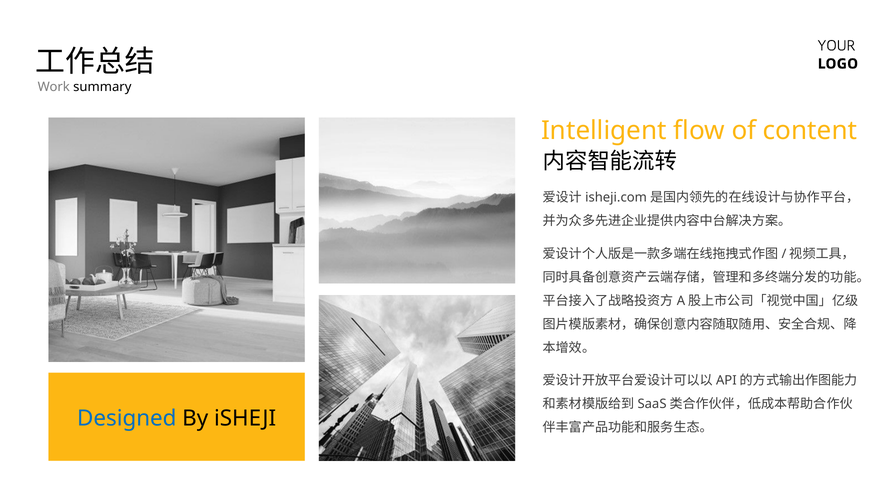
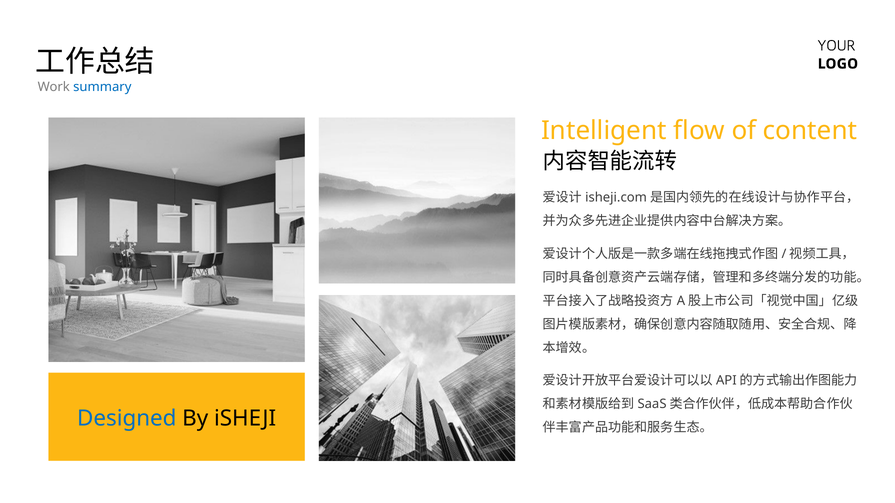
summary colour: black -> blue
